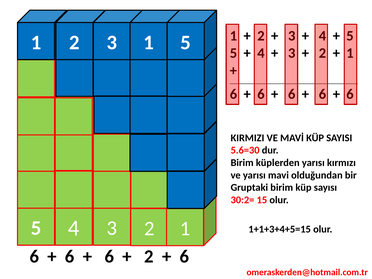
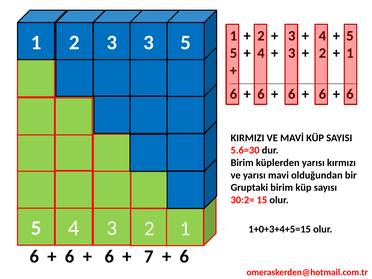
3 1: 1 -> 3
1+1+3+4+5=15: 1+1+3+4+5=15 -> 1+0+3+4+5=15
2 at (149, 257): 2 -> 7
